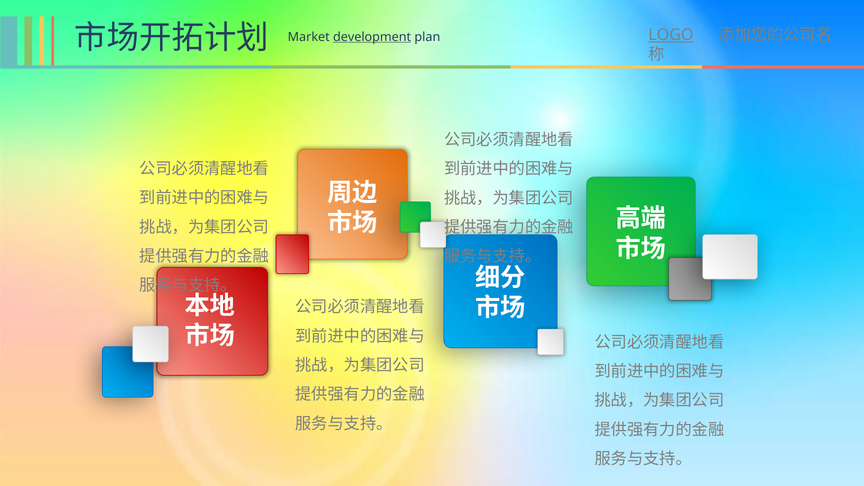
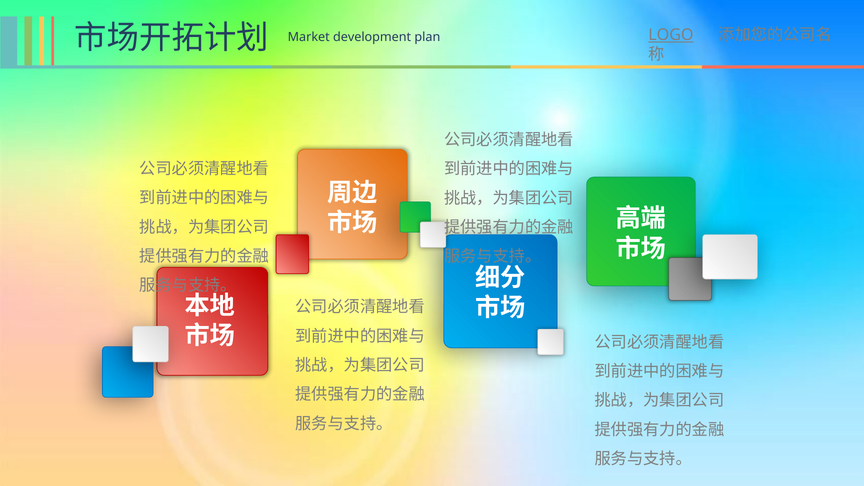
development underline: present -> none
